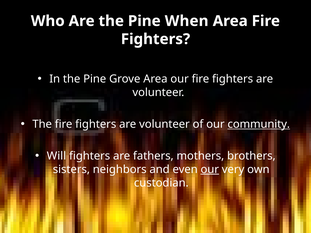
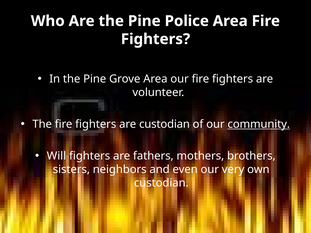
When: When -> Police
volunteer at (164, 124): volunteer -> custodian
our at (210, 170) underline: present -> none
